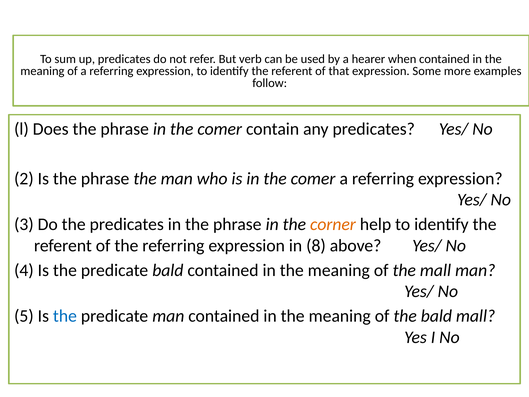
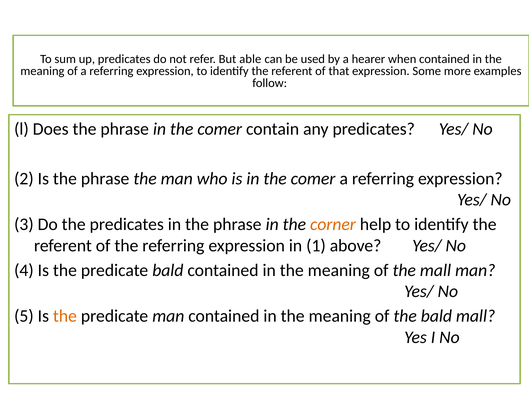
verb: verb -> able
8: 8 -> 1
the at (65, 316) colour: blue -> orange
